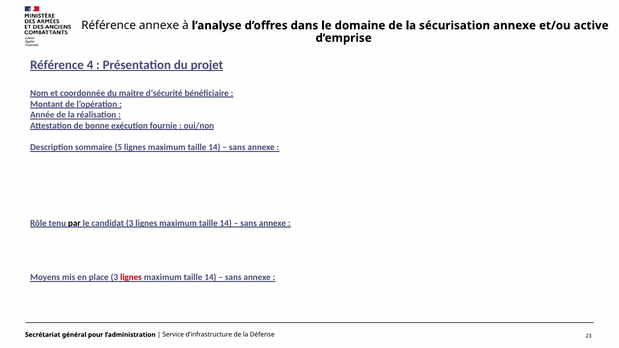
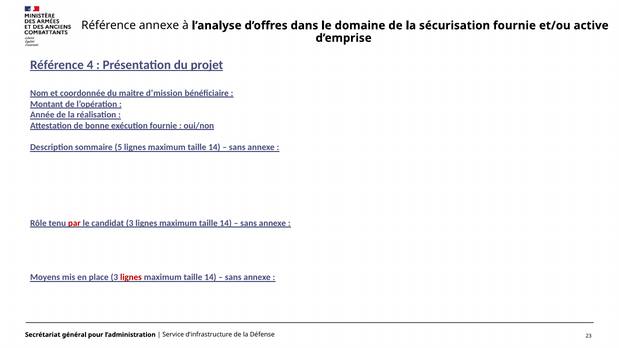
sécurisation annexe: annexe -> fournie
d’sécurité: d’sécurité -> d’mission
par colour: black -> red
